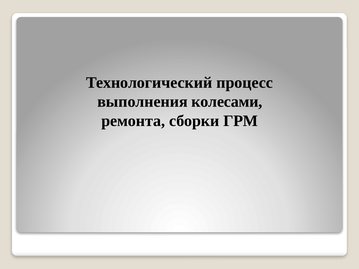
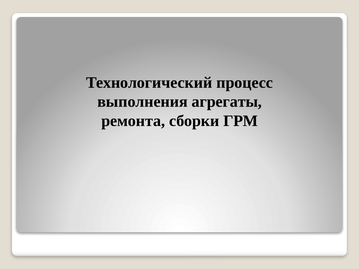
колесами: колесами -> агрегаты
